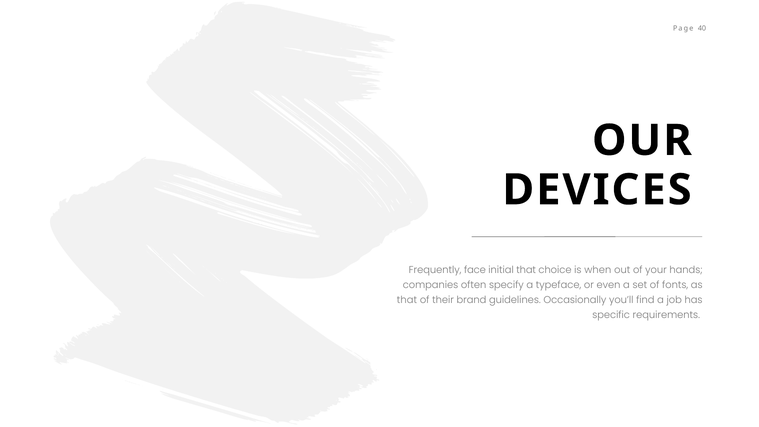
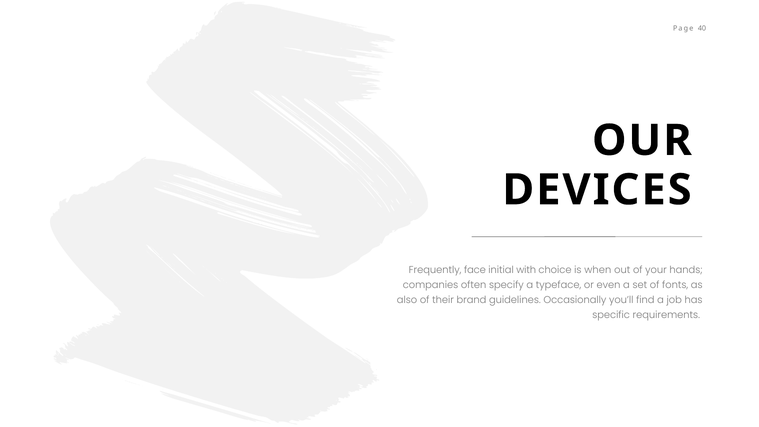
initial that: that -> with
that at (407, 300): that -> also
